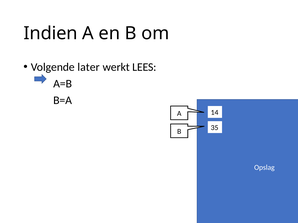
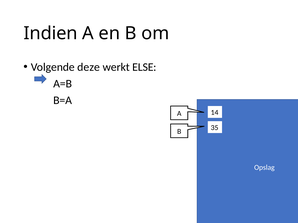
later: later -> deze
LEES: LEES -> ELSE
